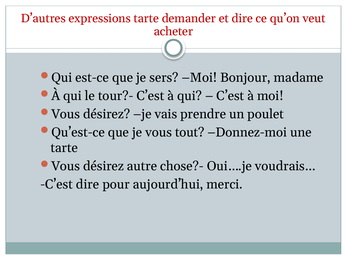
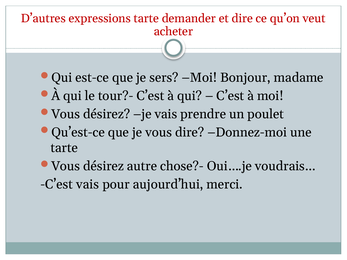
vous tout: tout -> dire
C’est dire: dire -> vais
